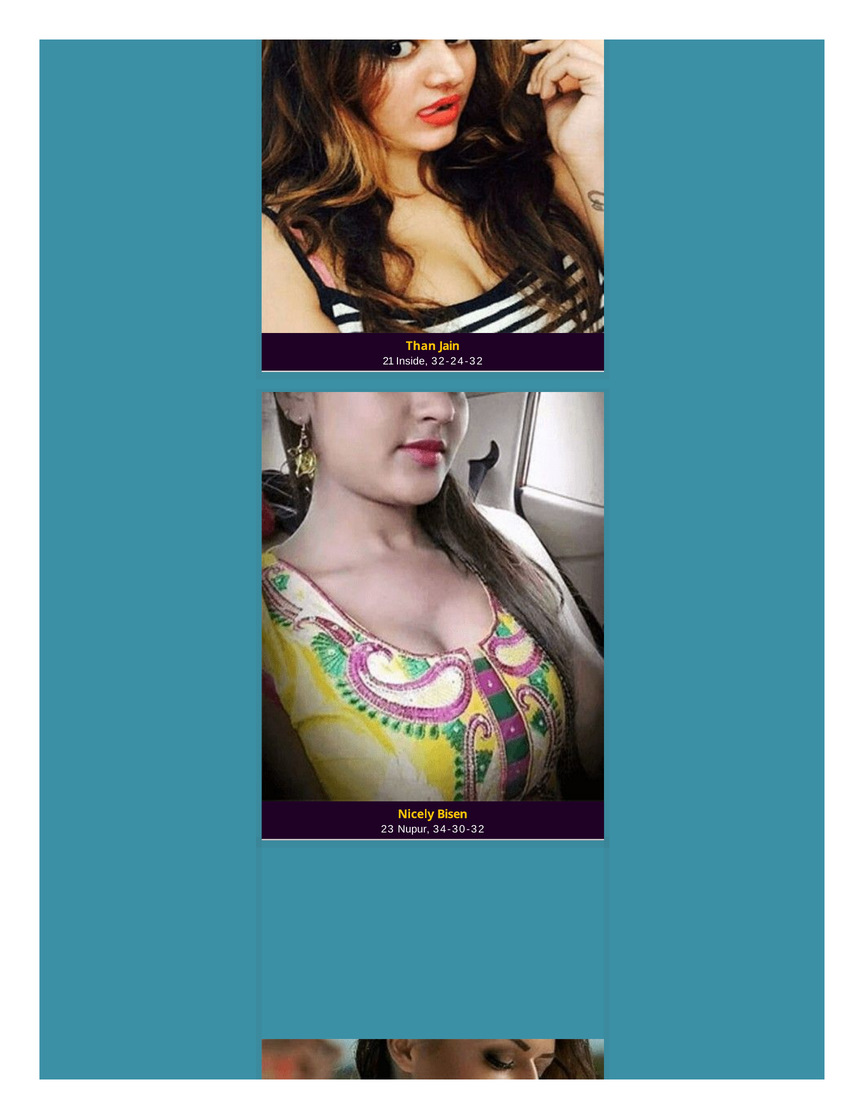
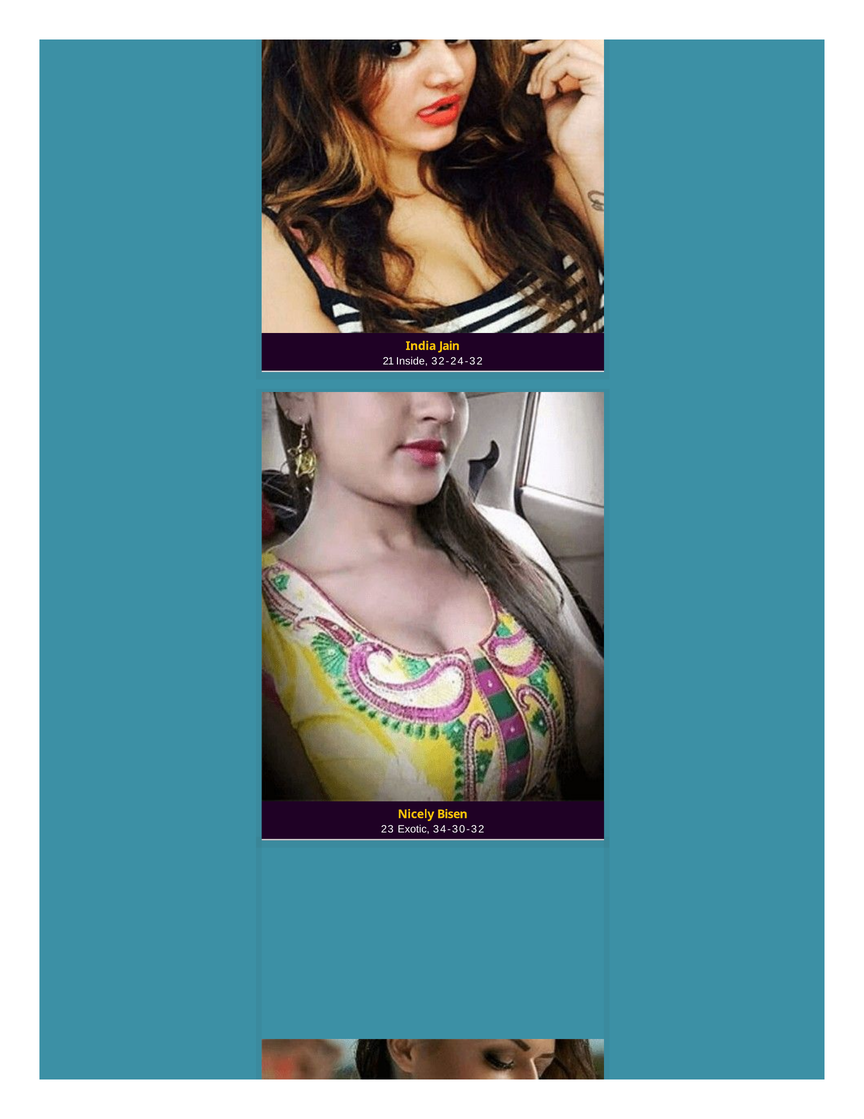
Than: Than -> India
Nupur: Nupur -> Exotic
